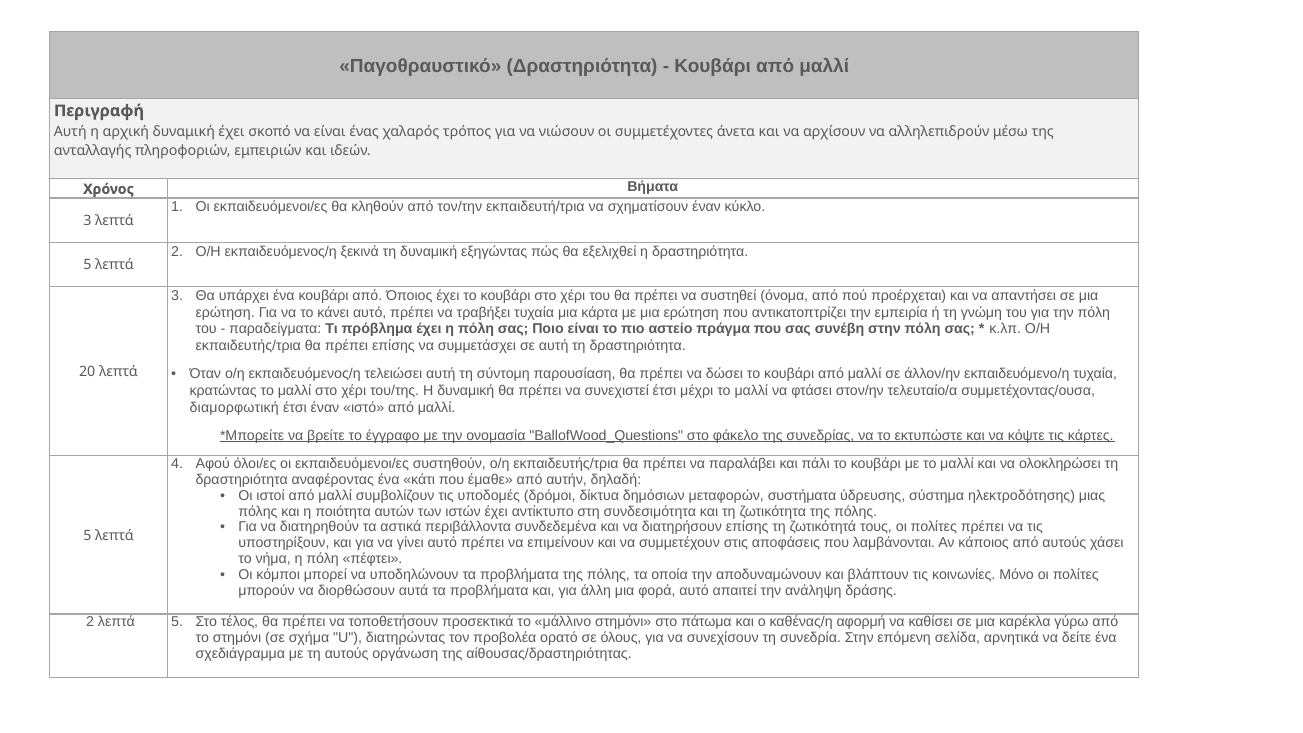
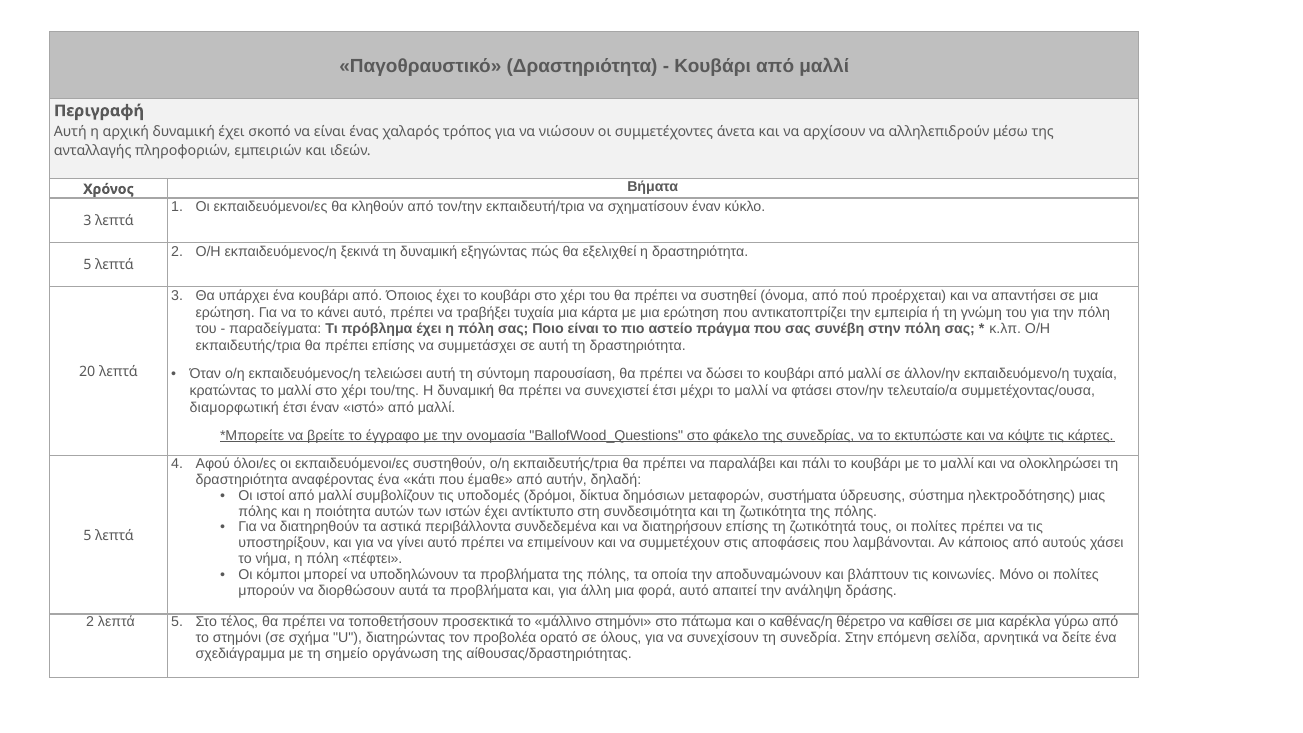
αφορμή: αφορμή -> θέρετρο
τη αυτούς: αυτούς -> σημείο
